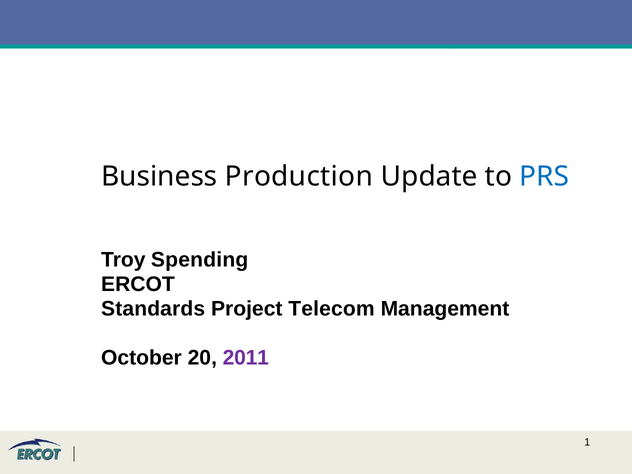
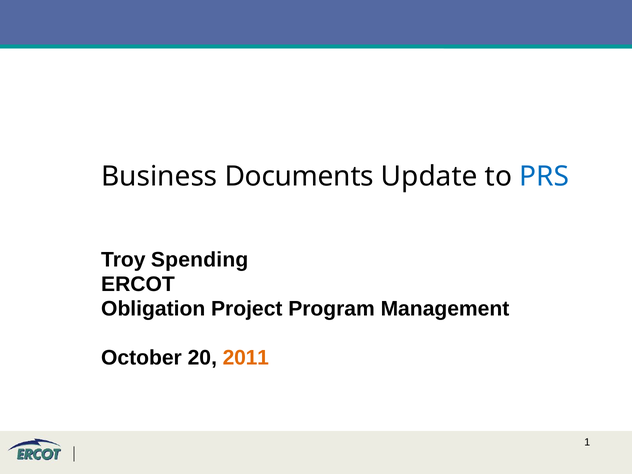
Production: Production -> Documents
Standards: Standards -> Obligation
Telecom: Telecom -> Program
2011 colour: purple -> orange
